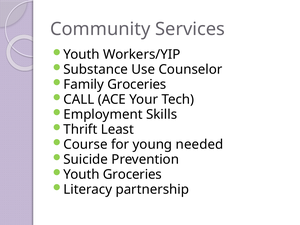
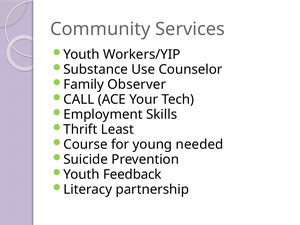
Family Groceries: Groceries -> Observer
Youth Groceries: Groceries -> Feedback
